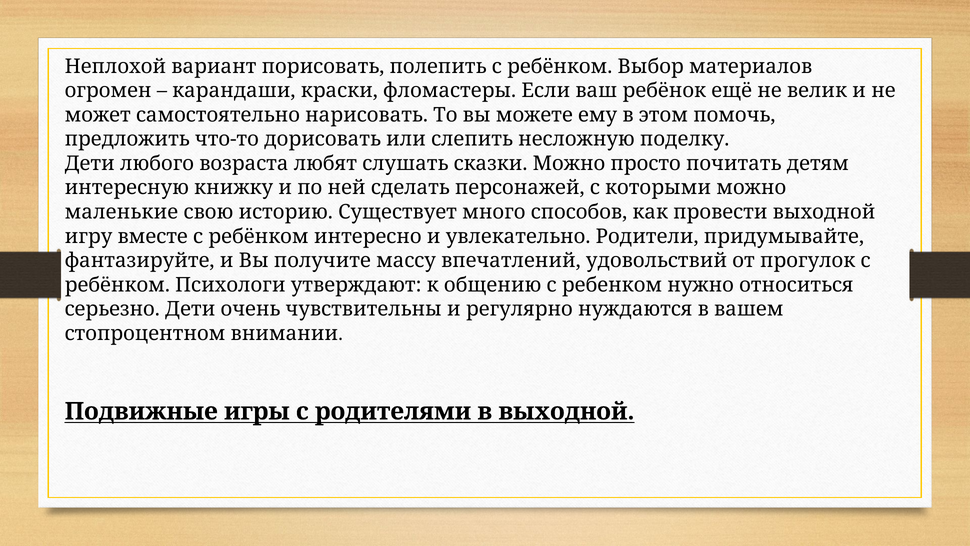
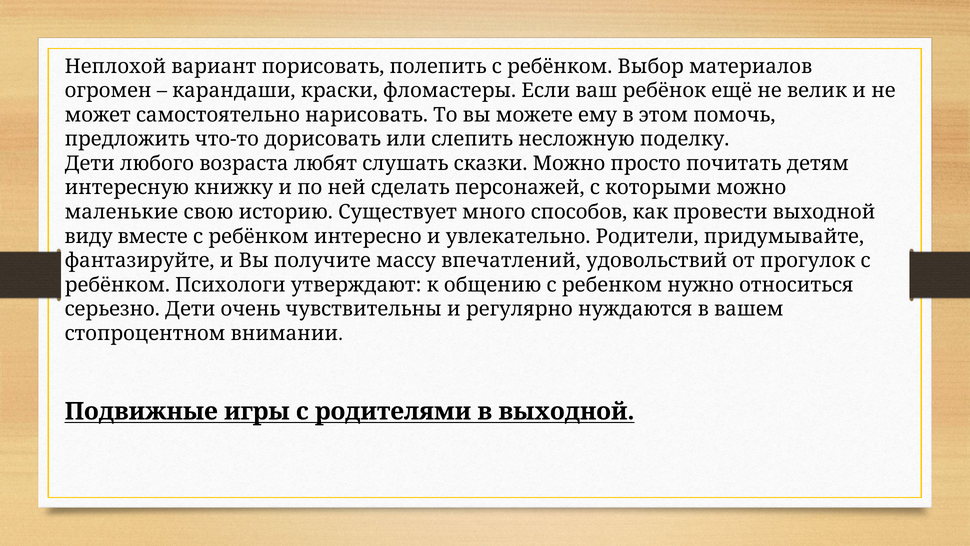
игру: игру -> виду
